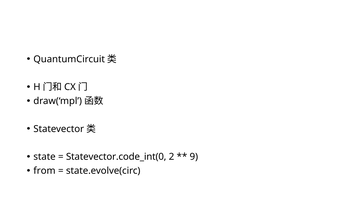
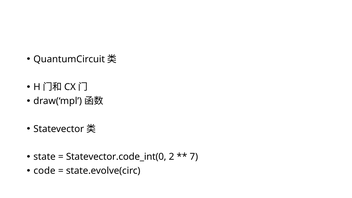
9: 9 -> 7
from: from -> code
